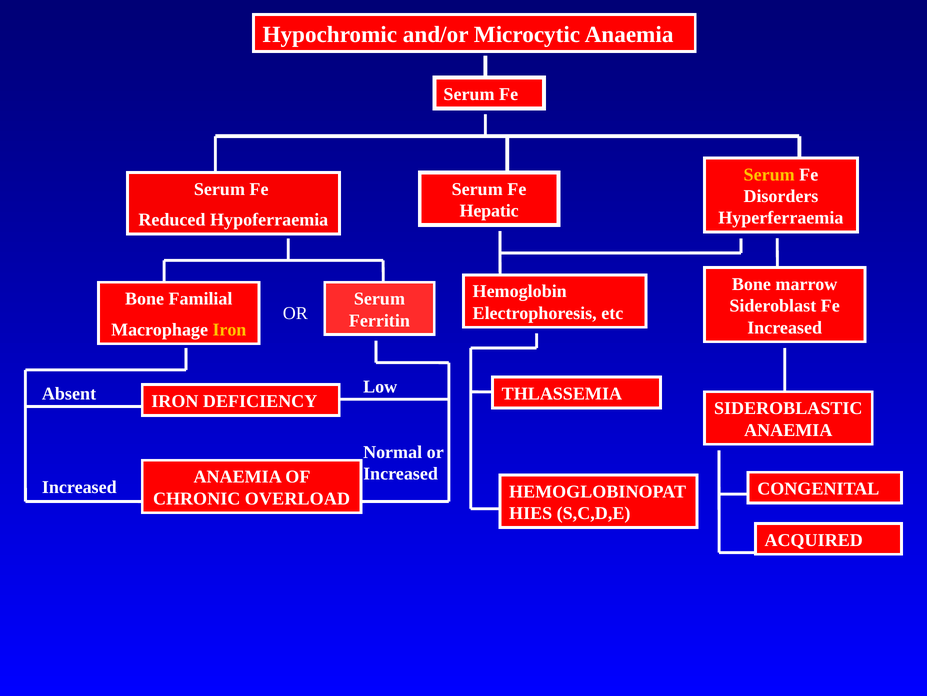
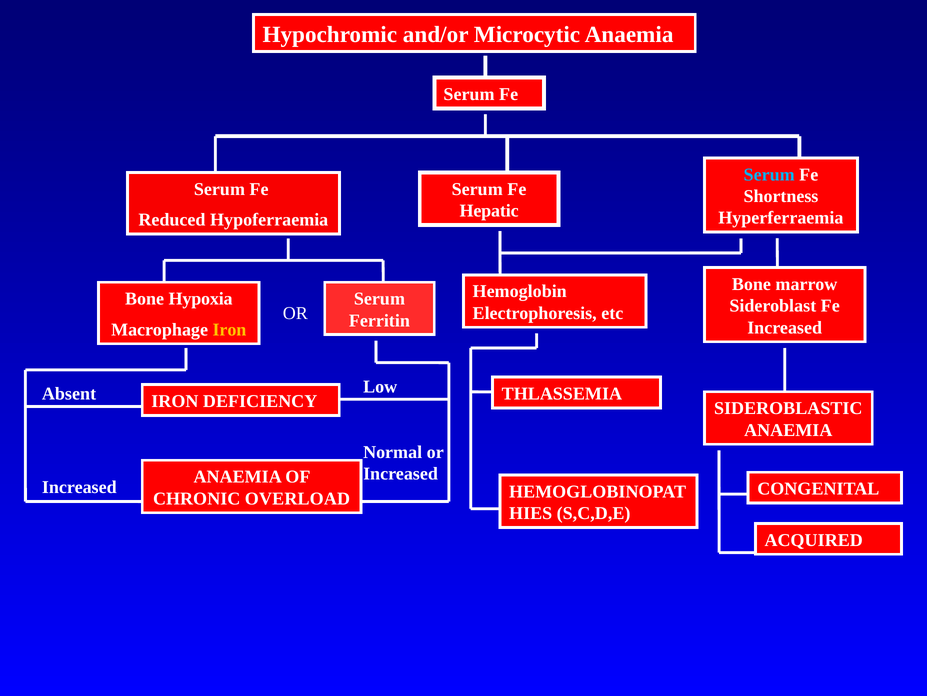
Serum at (769, 175) colour: yellow -> light blue
Disorders: Disorders -> Shortness
Familial: Familial -> Hypoxia
